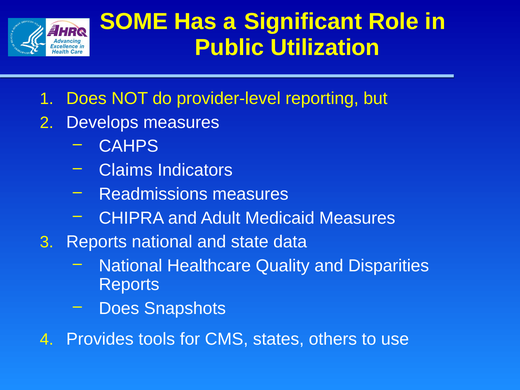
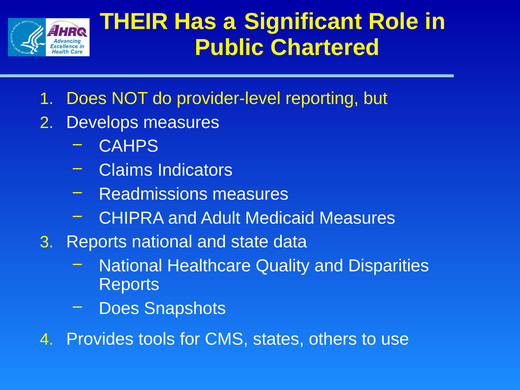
SOME: SOME -> THEIR
Utilization: Utilization -> Chartered
